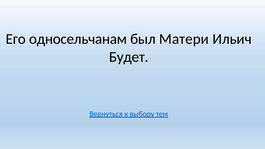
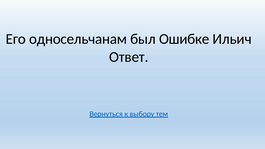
Матери: Матери -> Ошибке
Будет: Будет -> Ответ
